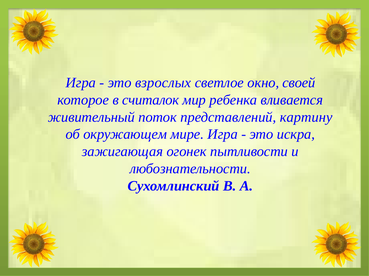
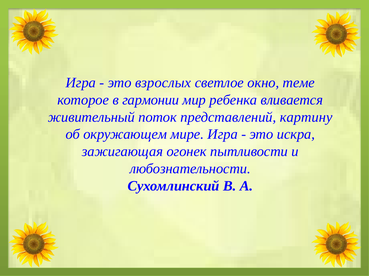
своей: своей -> теме
считалок: считалок -> гармонии
